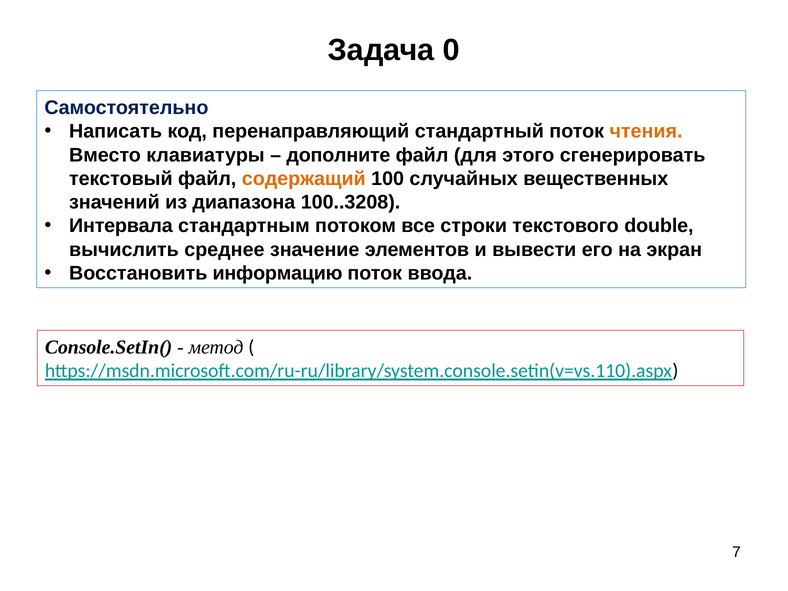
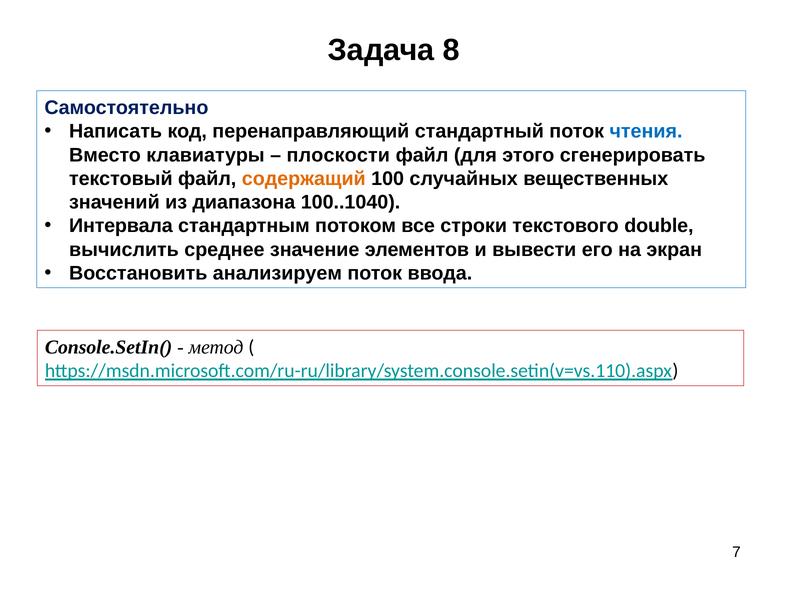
0: 0 -> 8
чтения colour: orange -> blue
дополните: дополните -> плоскости
100..3208: 100..3208 -> 100..1040
информацию: информацию -> анализируем
